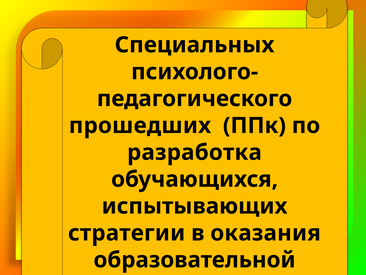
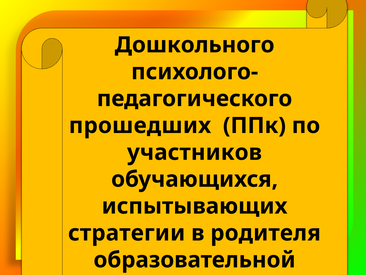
Специальных at (195, 45): Специальных -> Дошкольного
разработка: разработка -> участников
оказания: оказания -> родителя
